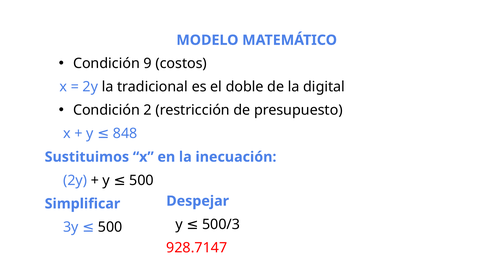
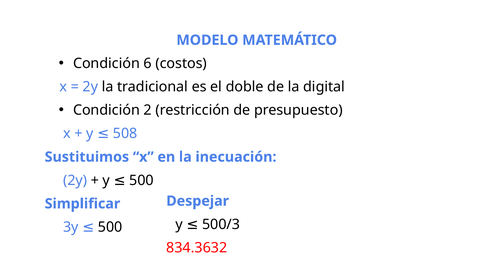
9: 9 -> 6
848: 848 -> 508
928.7147: 928.7147 -> 834.3632
